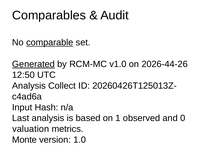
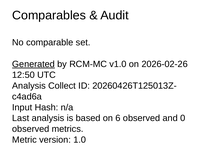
comparable underline: present -> none
2026-44-26: 2026-44-26 -> 2026-02-26
1: 1 -> 6
valuation at (31, 129): valuation -> observed
Monte: Monte -> Metric
